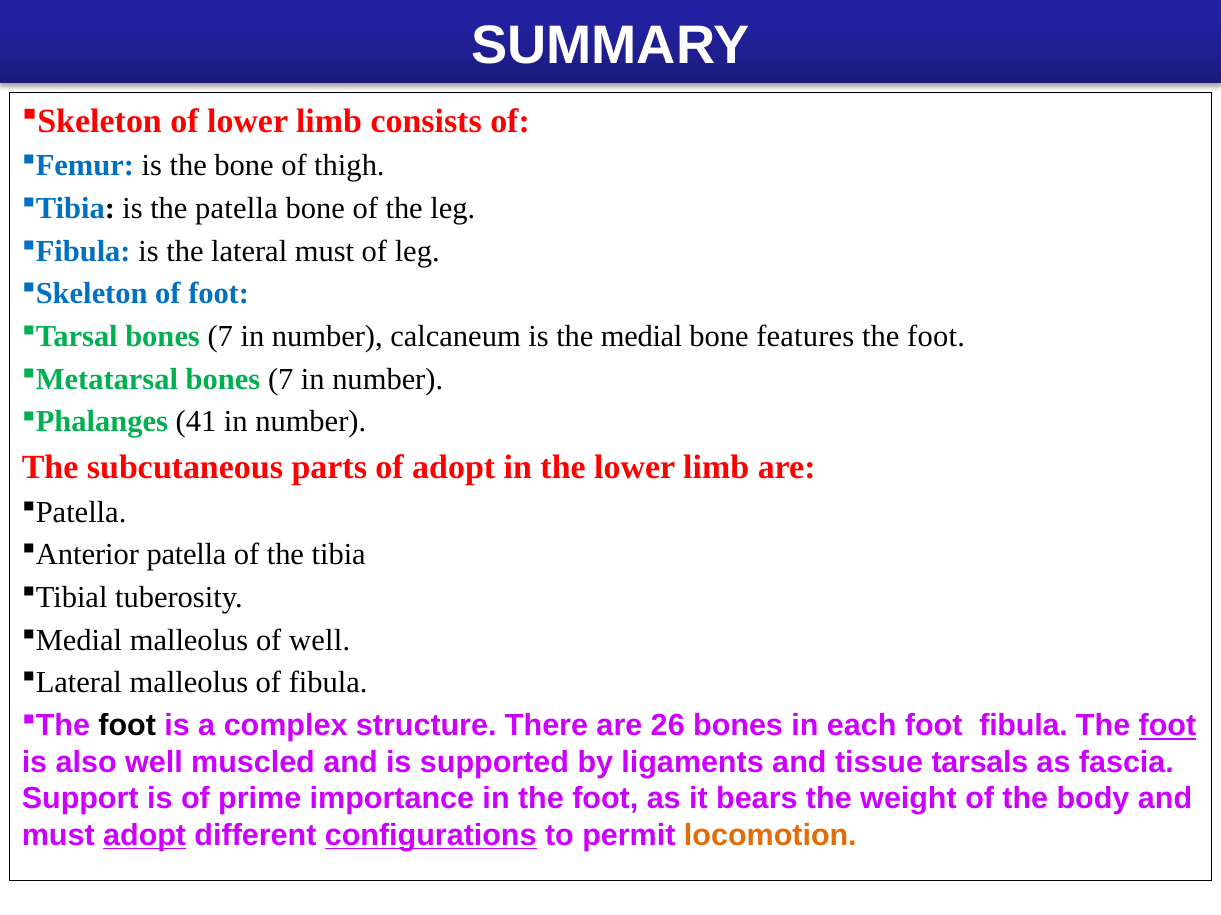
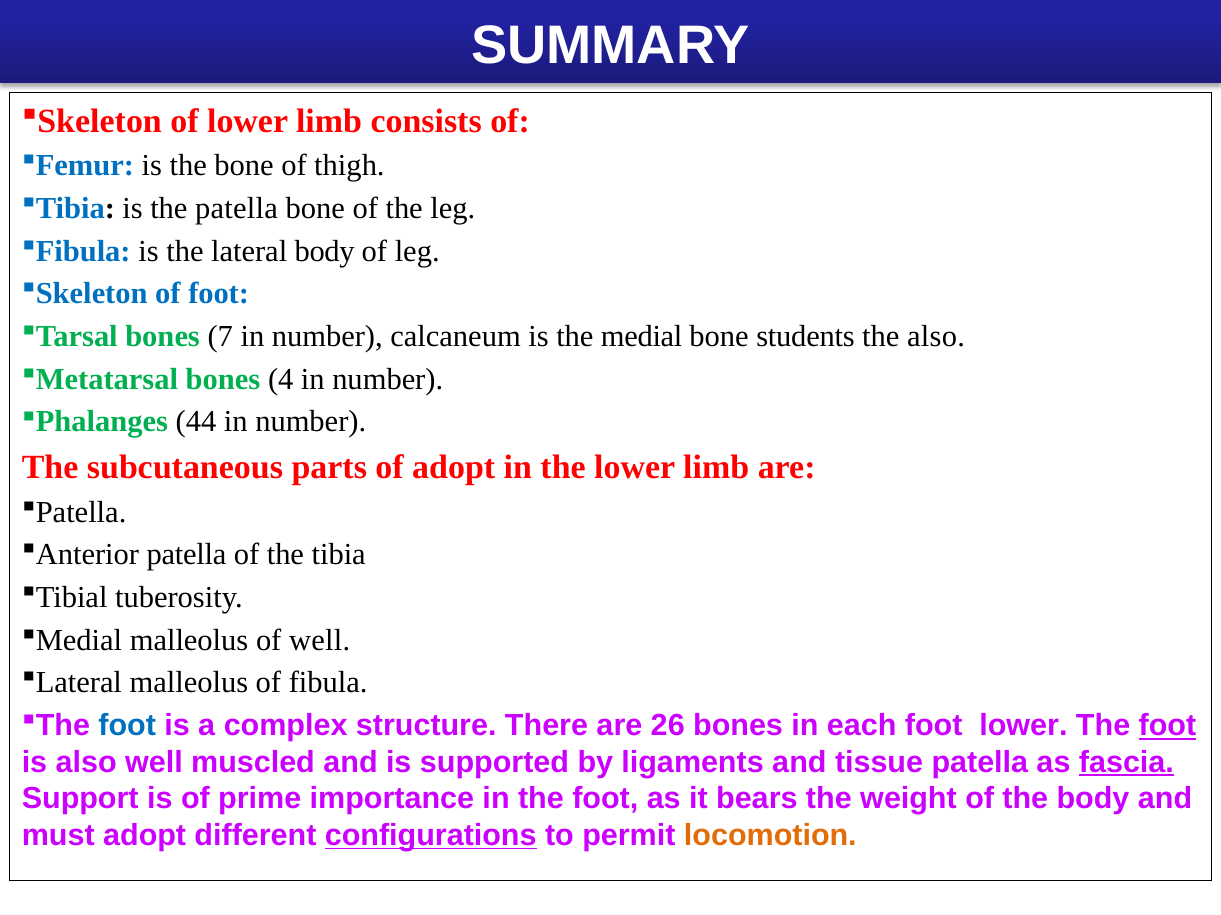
lateral must: must -> body
features: features -> students
foot at (936, 337): foot -> also
7 at (281, 380): 7 -> 4
41: 41 -> 44
foot at (127, 726) colour: black -> blue
foot fibula: fibula -> lower
tissue tarsals: tarsals -> patella
fascia underline: none -> present
adopt at (145, 836) underline: present -> none
